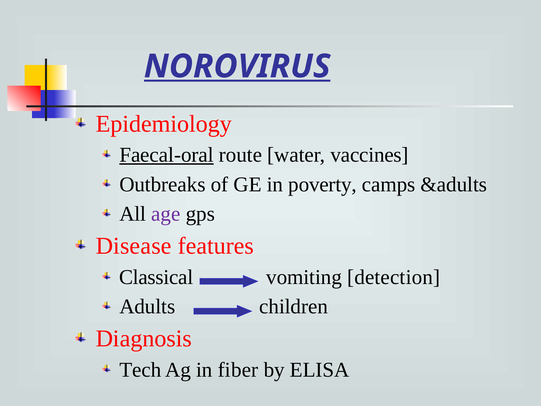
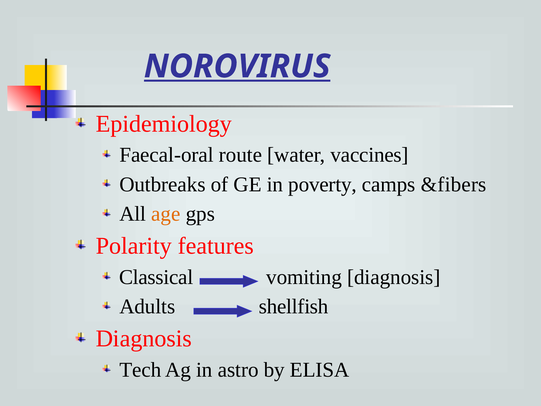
Faecal-oral underline: present -> none
&adults: &adults -> &fibers
age colour: purple -> orange
Disease: Disease -> Polarity
vomiting detection: detection -> diagnosis
children: children -> shellfish
fiber: fiber -> astro
